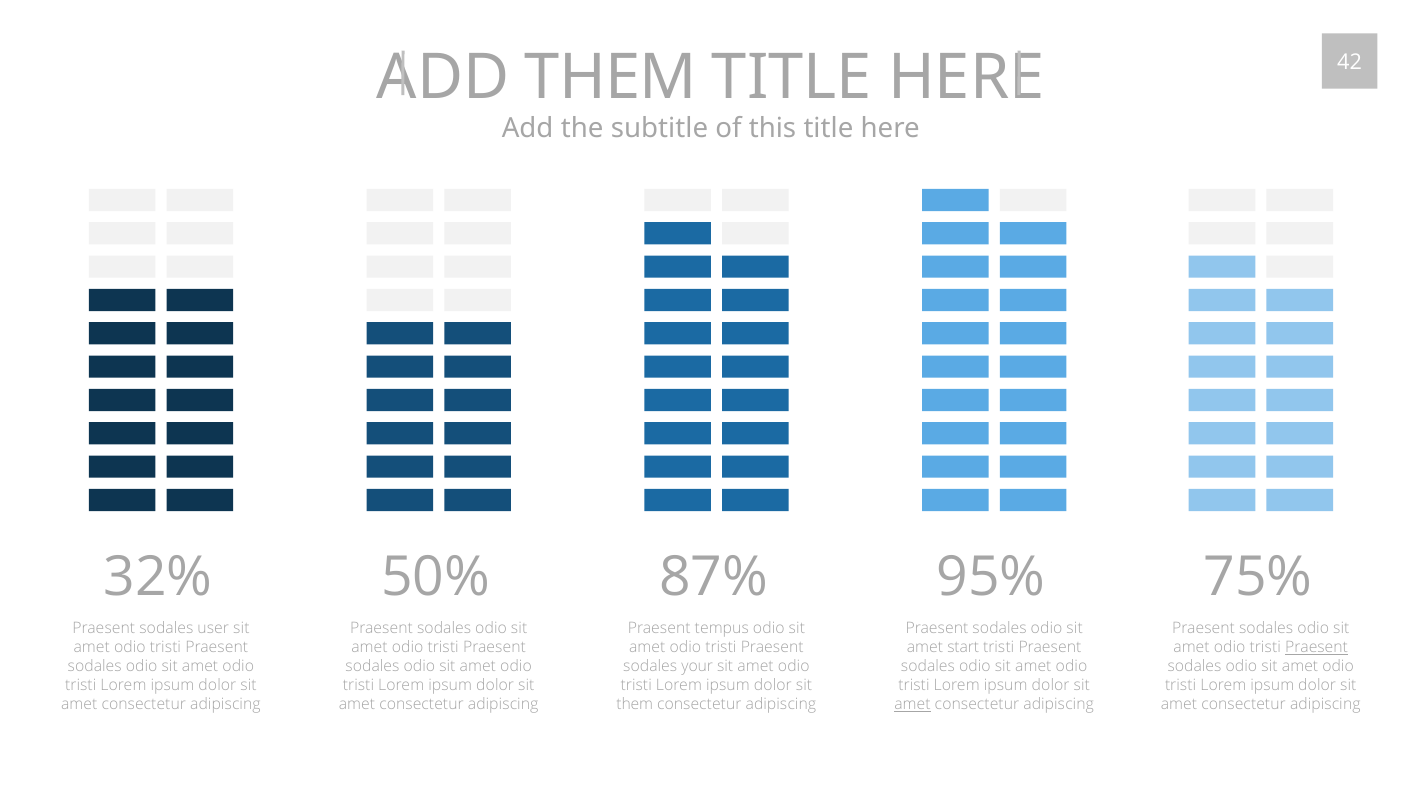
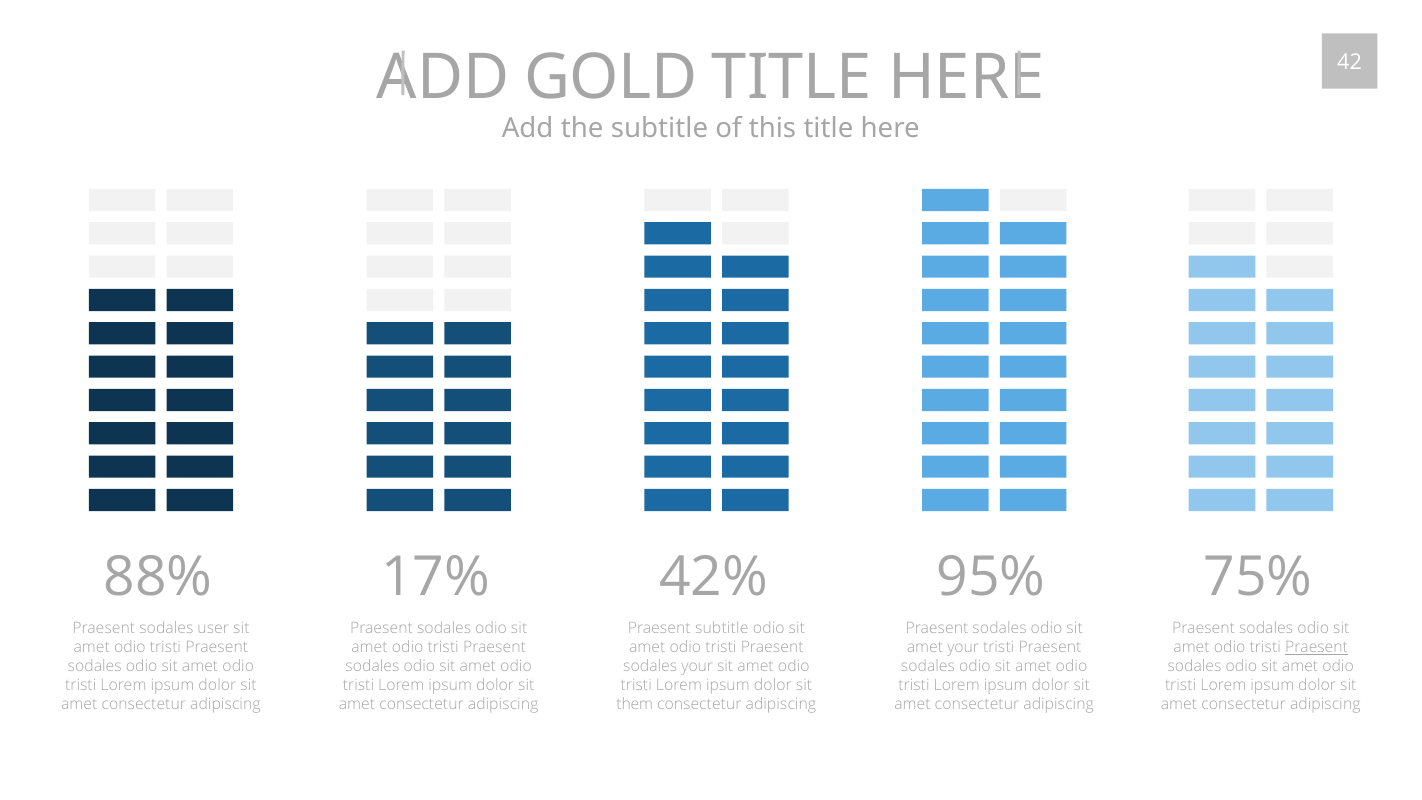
ADD THEM: THEM -> GOLD
32%: 32% -> 88%
50%: 50% -> 17%
87%: 87% -> 42%
Praesent tempus: tempus -> subtitle
amet start: start -> your
amet at (912, 704) underline: present -> none
